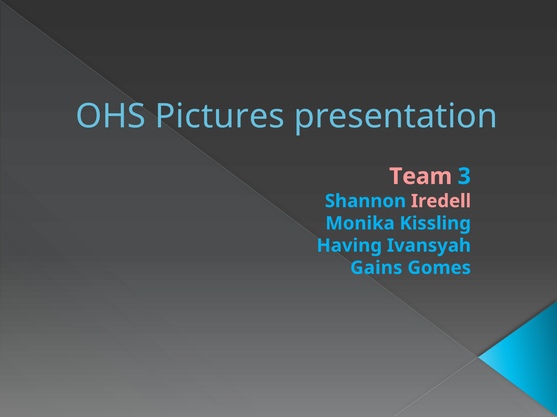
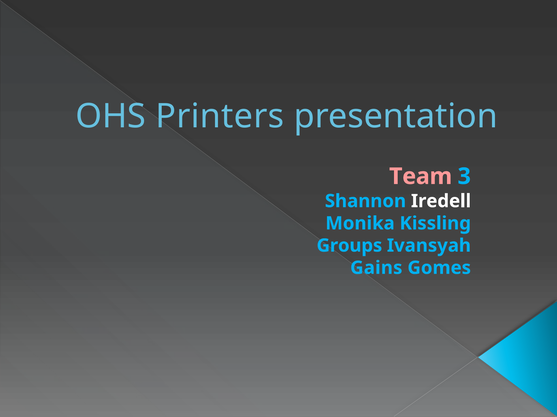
Pictures: Pictures -> Printers
Iredell colour: pink -> white
Having: Having -> Groups
